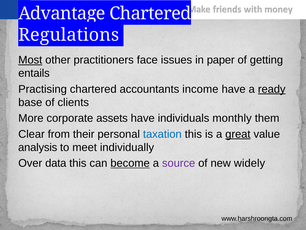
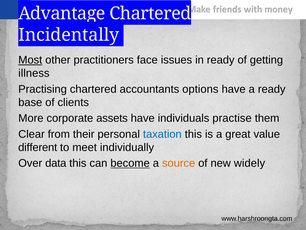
Regulations: Regulations -> Incidentally
in paper: paper -> ready
entails: entails -> illness
income: income -> options
ready at (272, 89) underline: present -> none
monthly: monthly -> practise
great underline: present -> none
analysis: analysis -> different
source colour: purple -> orange
